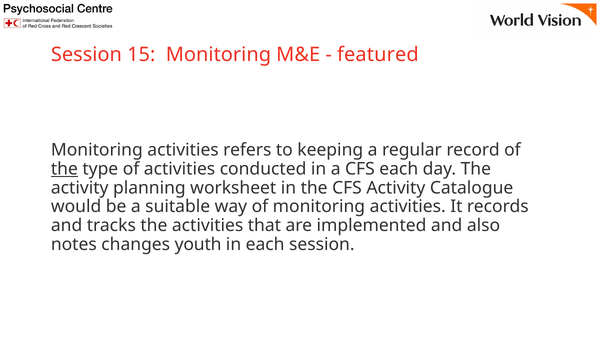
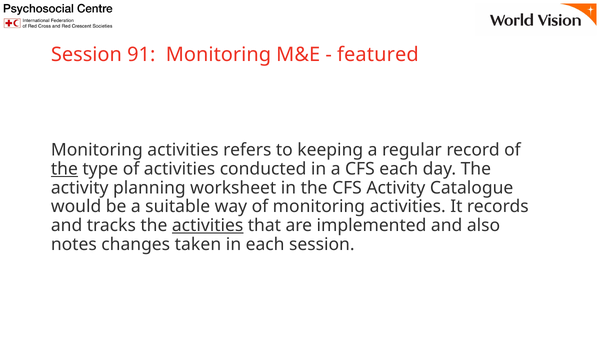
15: 15 -> 91
activities at (208, 226) underline: none -> present
youth: youth -> taken
